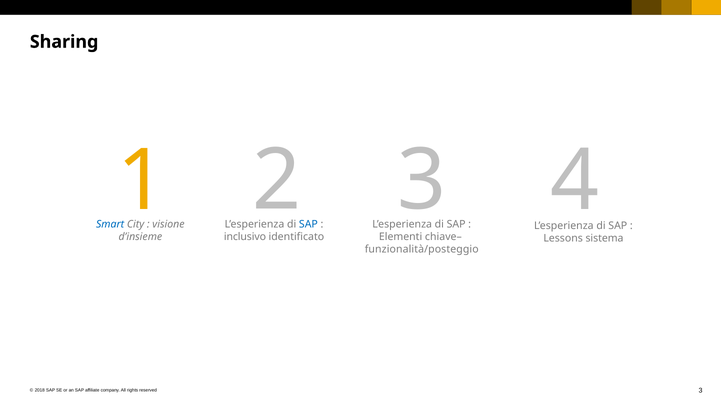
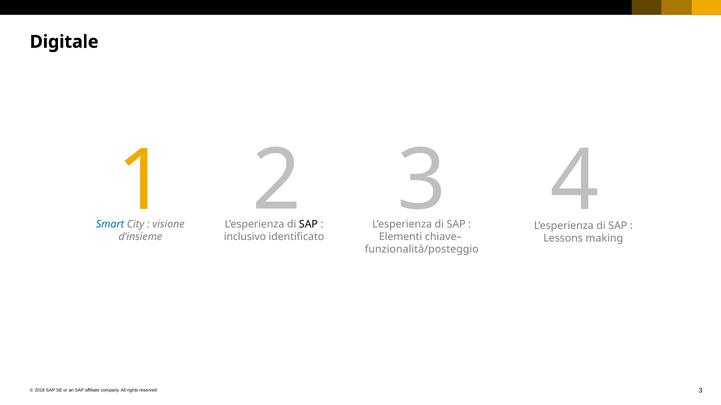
Sharing: Sharing -> Digitale
SAP at (308, 225) colour: blue -> black
sistema: sistema -> making
